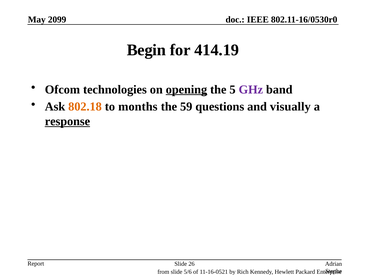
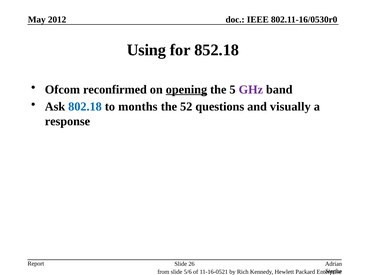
2099: 2099 -> 2012
Begin: Begin -> Using
414.19: 414.19 -> 852.18
technologies: technologies -> reconfirmed
802.18 colour: orange -> blue
59: 59 -> 52
response underline: present -> none
